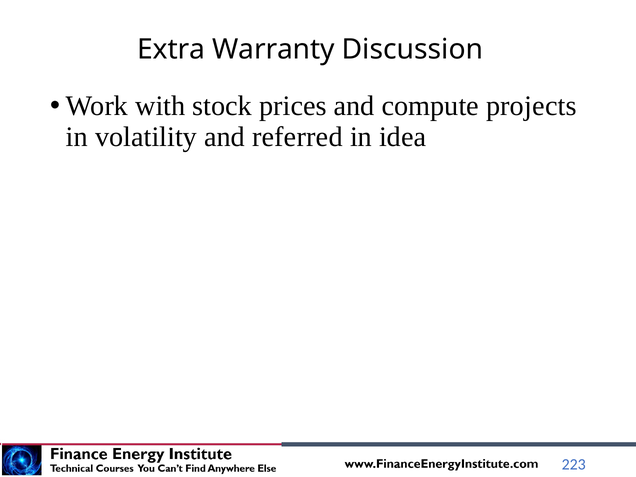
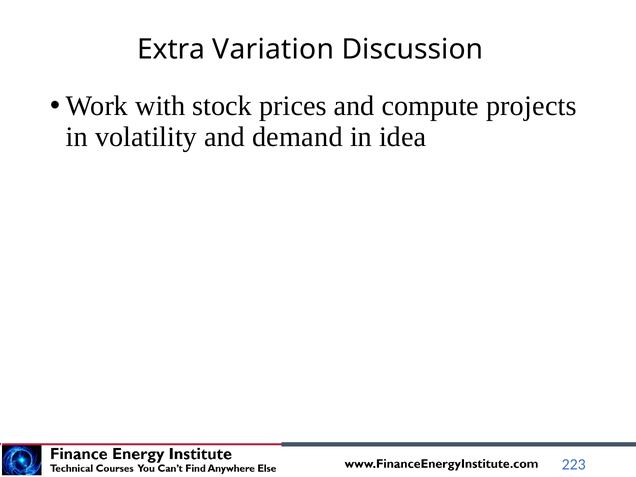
Warranty: Warranty -> Variation
referred: referred -> demand
